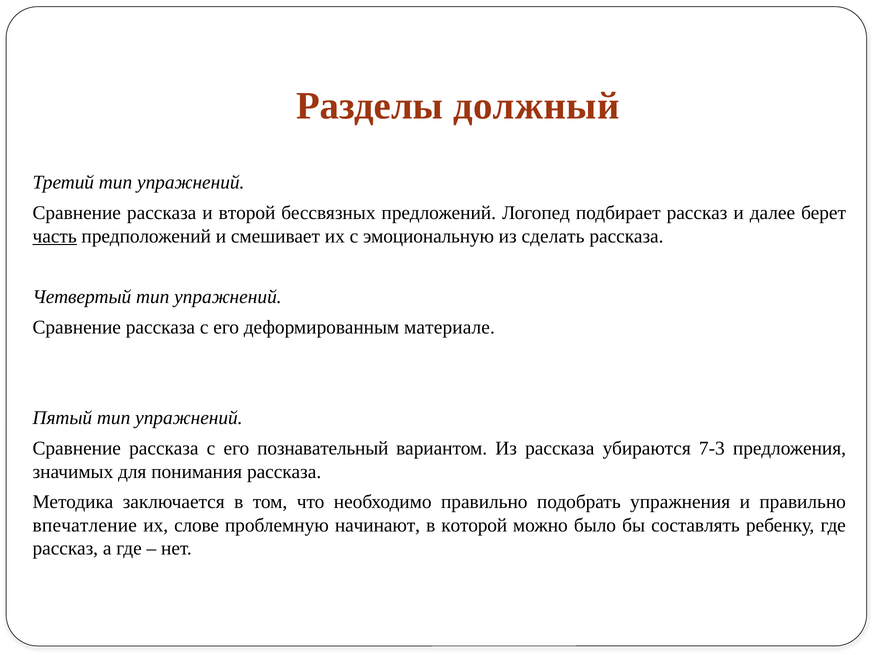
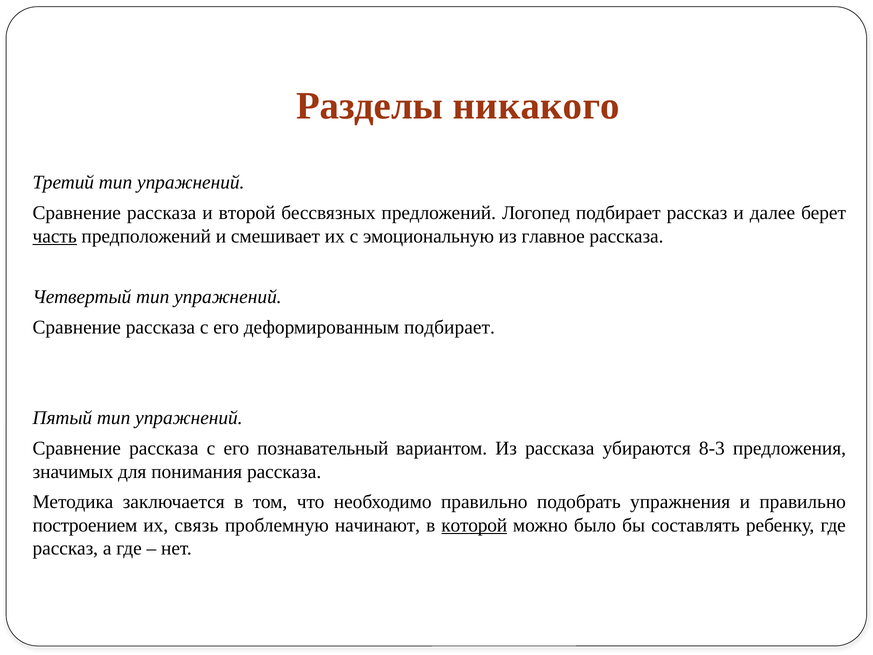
должный: должный -> никакого
сделать: сделать -> главное
деформированным материале: материале -> подбирает
7-3: 7-3 -> 8-3
впечатление: впечатление -> построением
слове: слове -> связь
которой underline: none -> present
